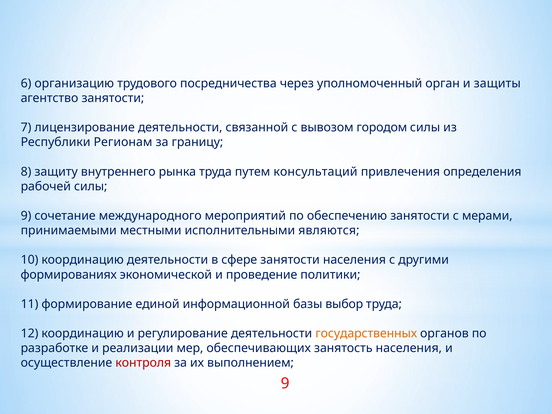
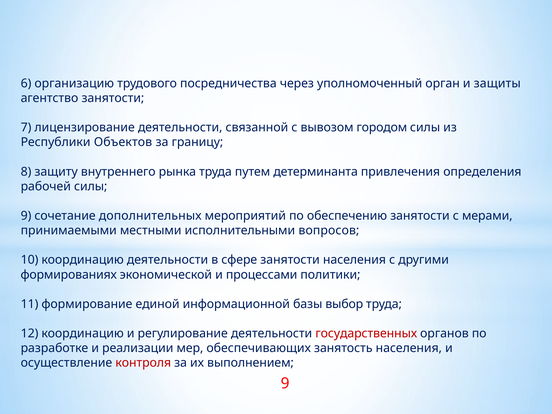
Регионам: Регионам -> Объектов
консультаций: консультаций -> детерминанта
международного: международного -> дополнительных
являются: являются -> вопросов
проведение: проведение -> процессами
государственных colour: orange -> red
